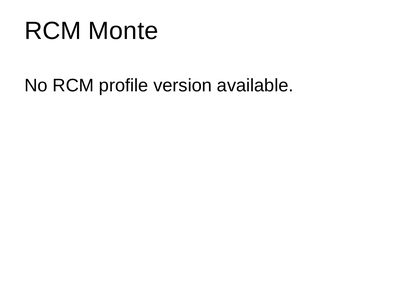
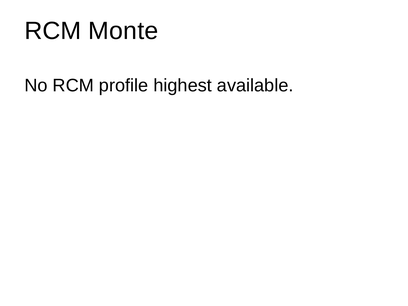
version: version -> highest
